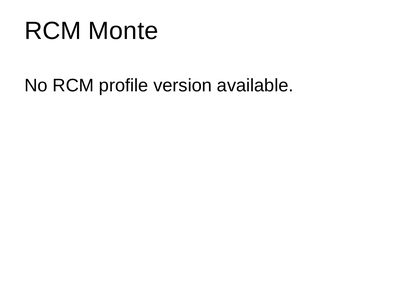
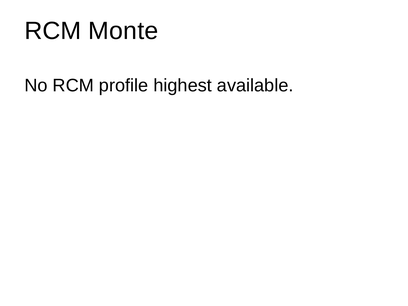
version: version -> highest
